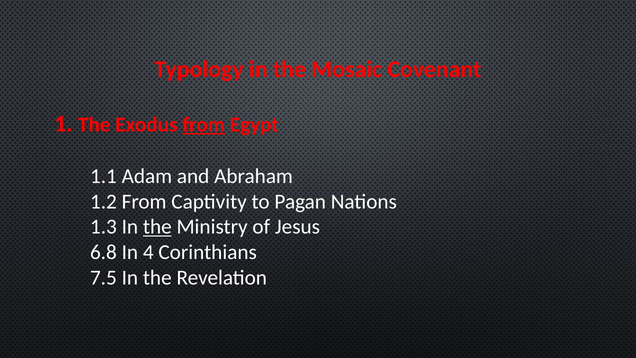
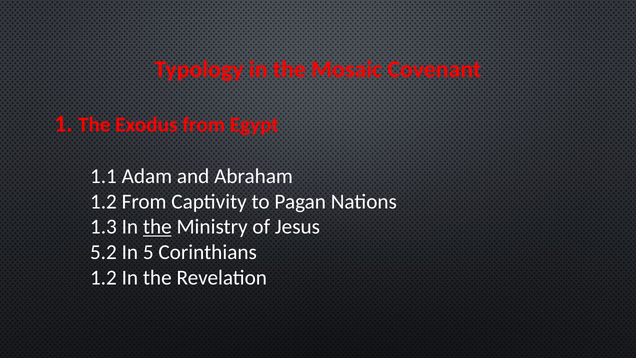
from at (204, 124) underline: present -> none
6.8: 6.8 -> 5.2
4: 4 -> 5
7.5 at (103, 278): 7.5 -> 1.2
